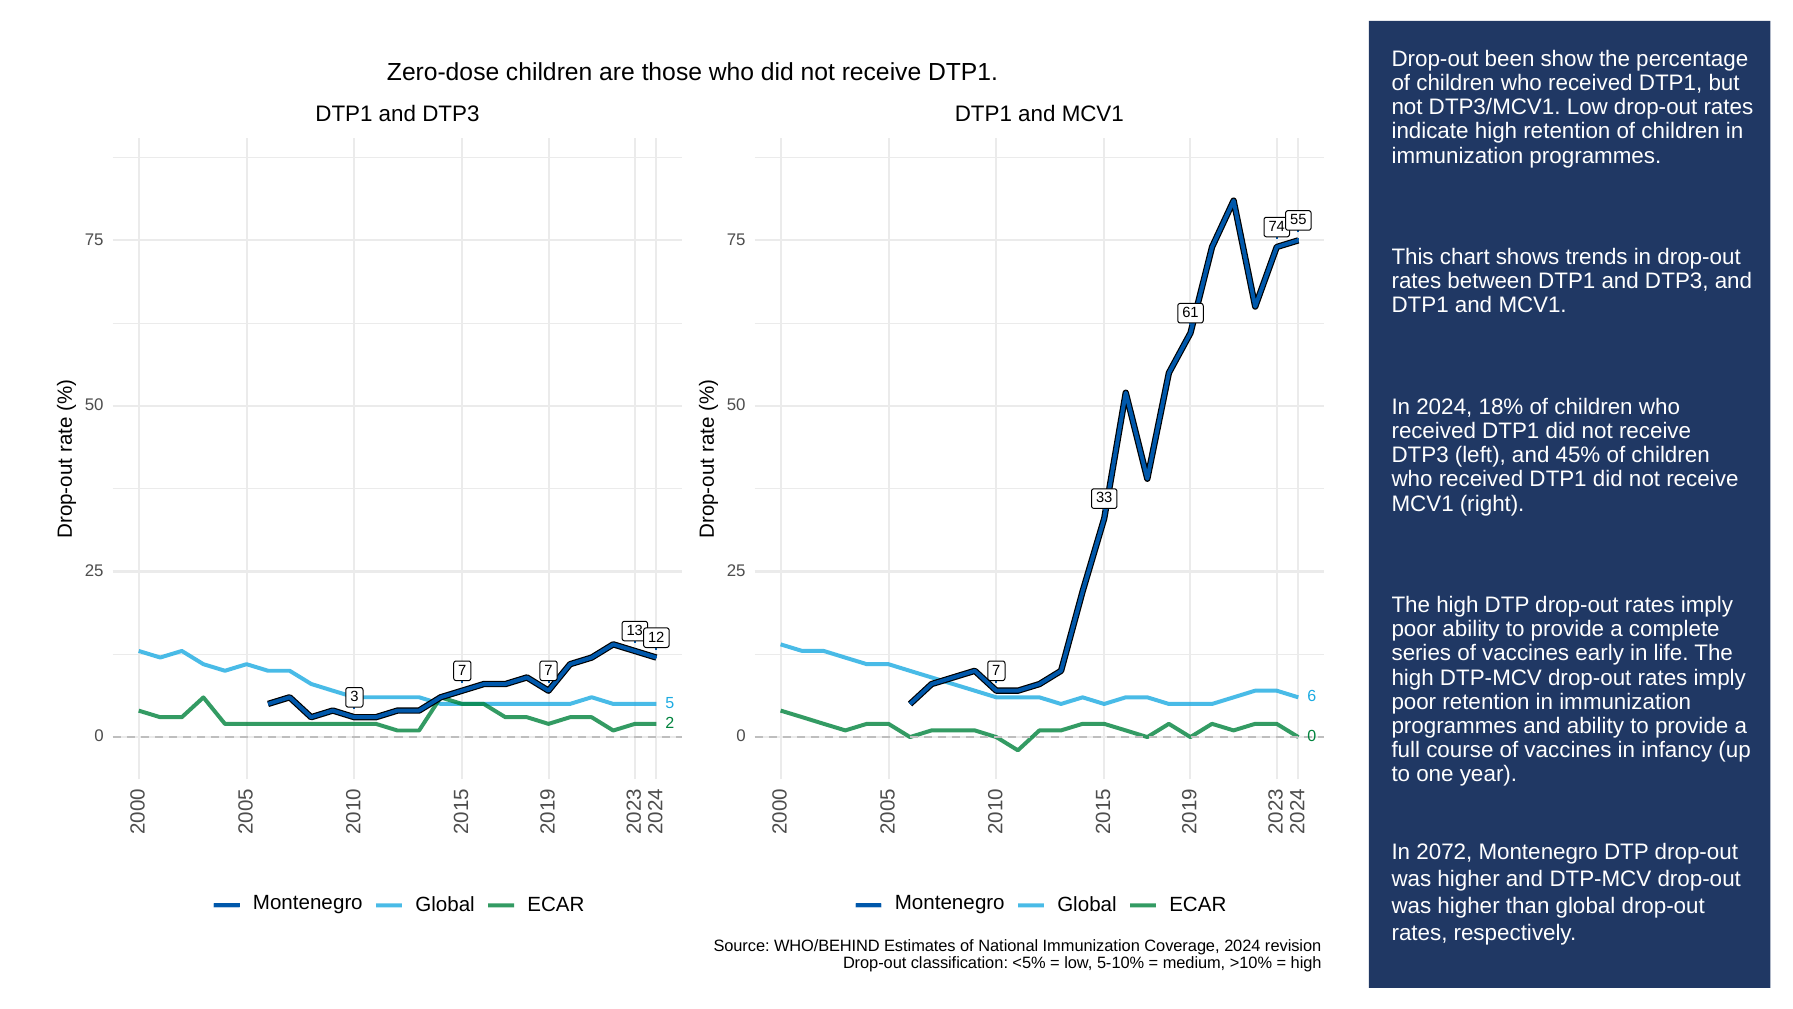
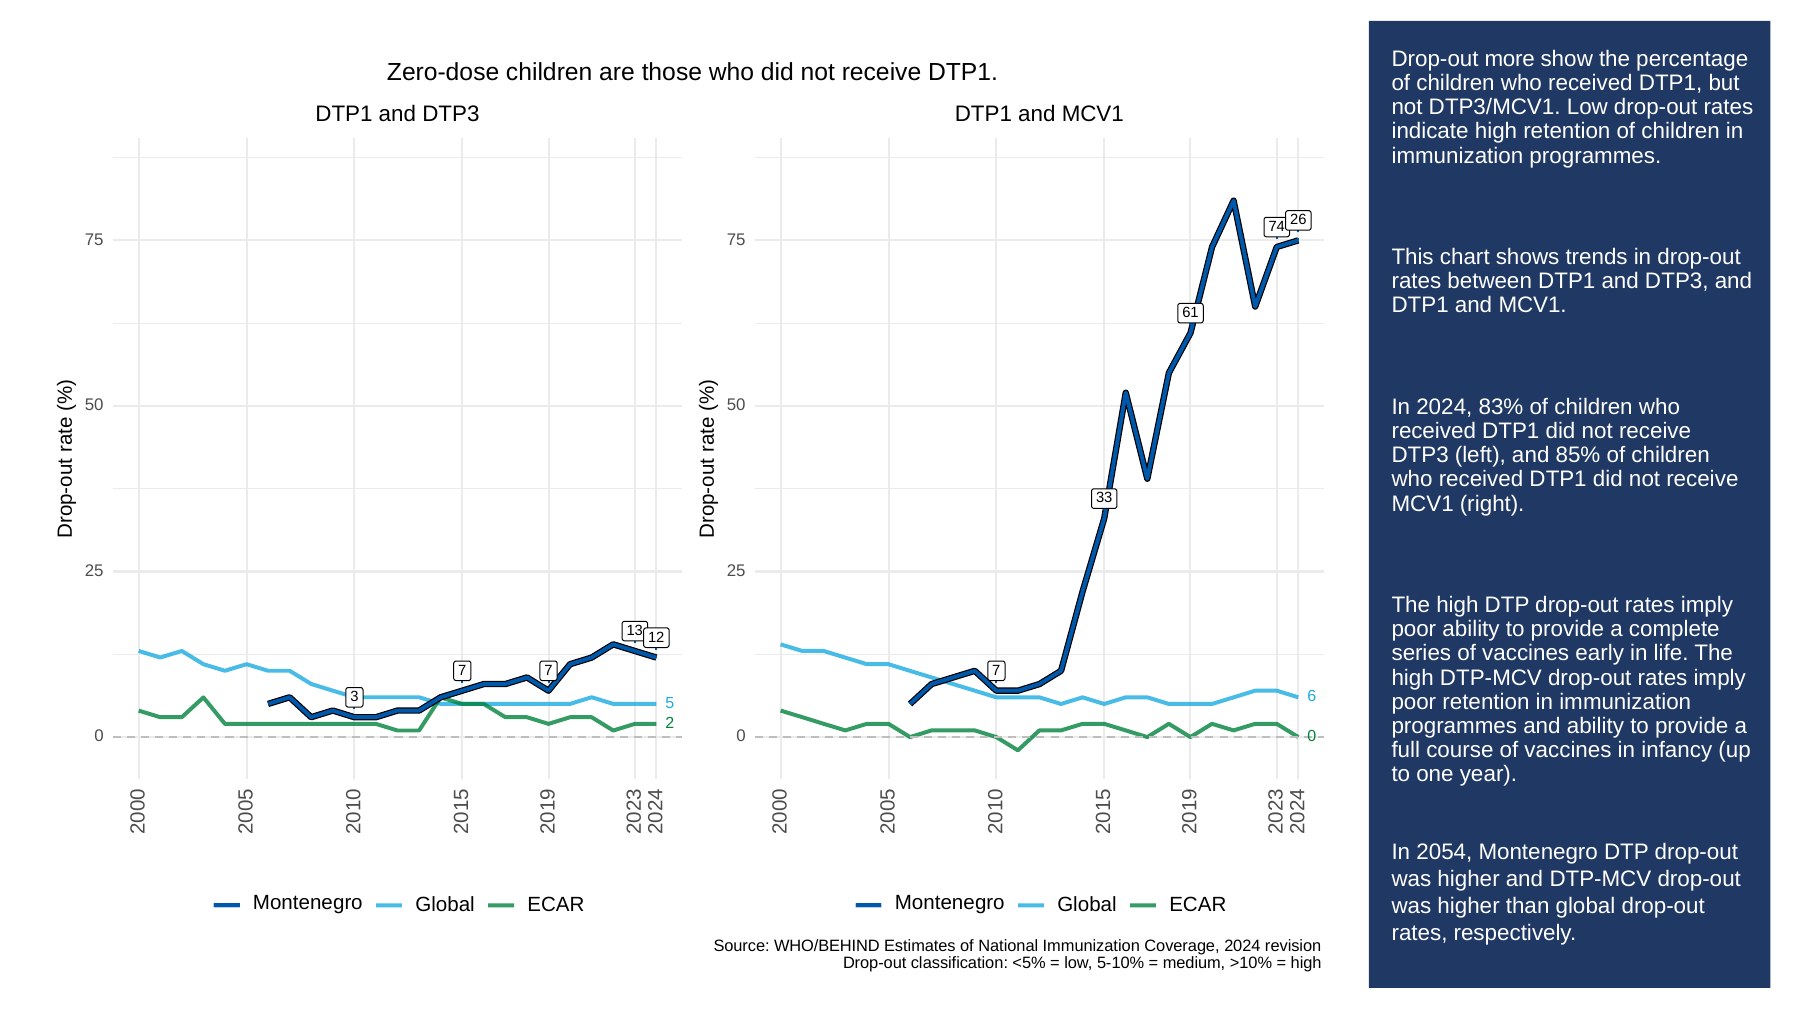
been: been -> more
55: 55 -> 26
18%: 18% -> 83%
45%: 45% -> 85%
2072: 2072 -> 2054
